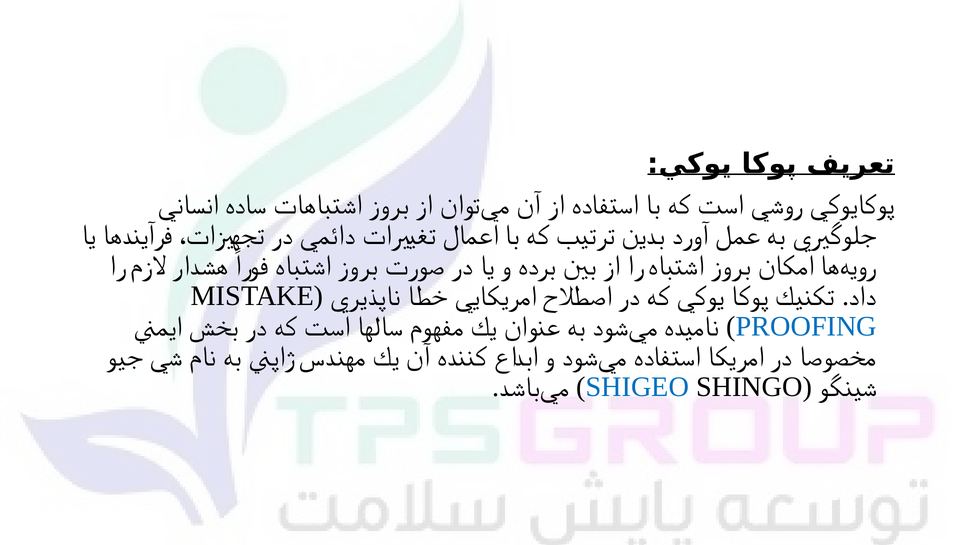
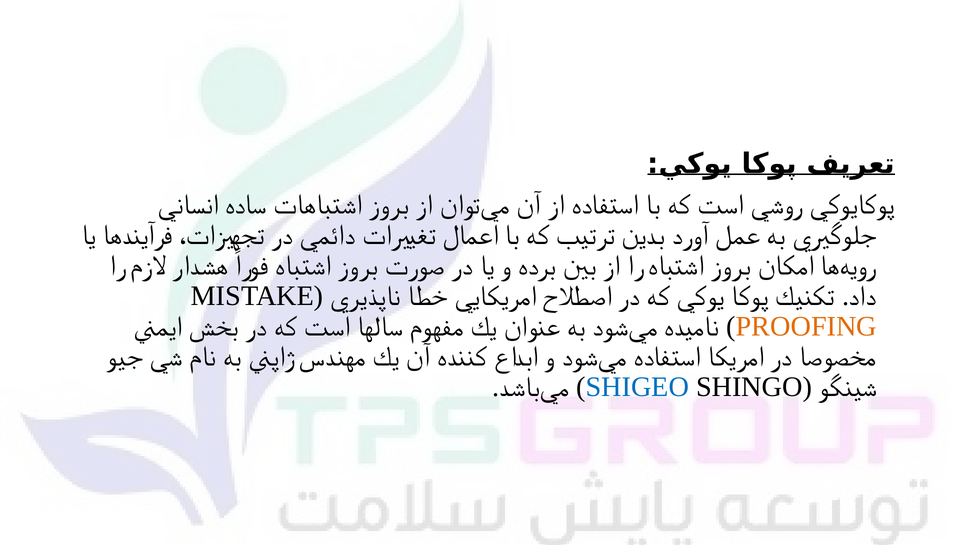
PROOFING colour: blue -> orange
